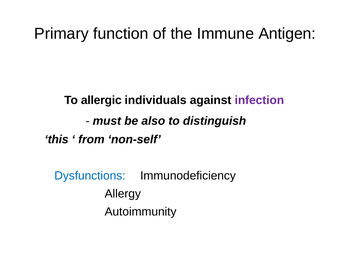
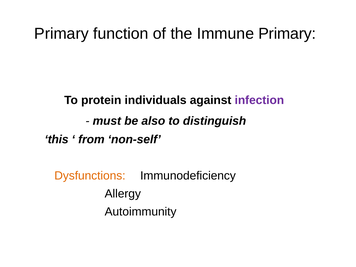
Immune Antigen: Antigen -> Primary
allergic: allergic -> protein
Dysfunctions colour: blue -> orange
